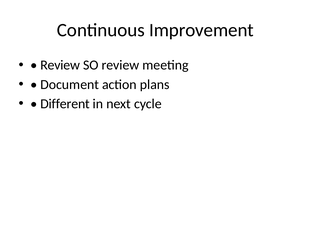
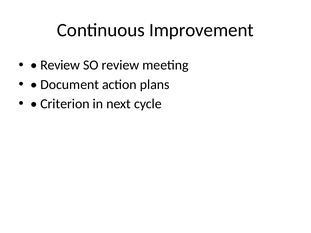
Different: Different -> Criterion
